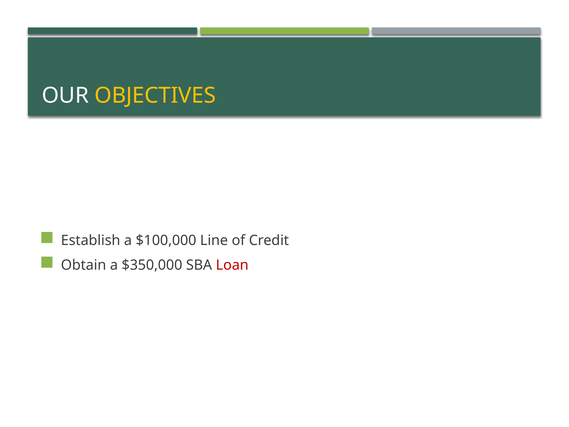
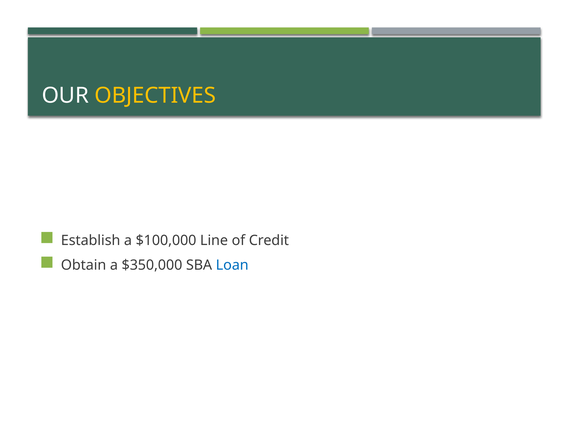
Loan colour: red -> blue
